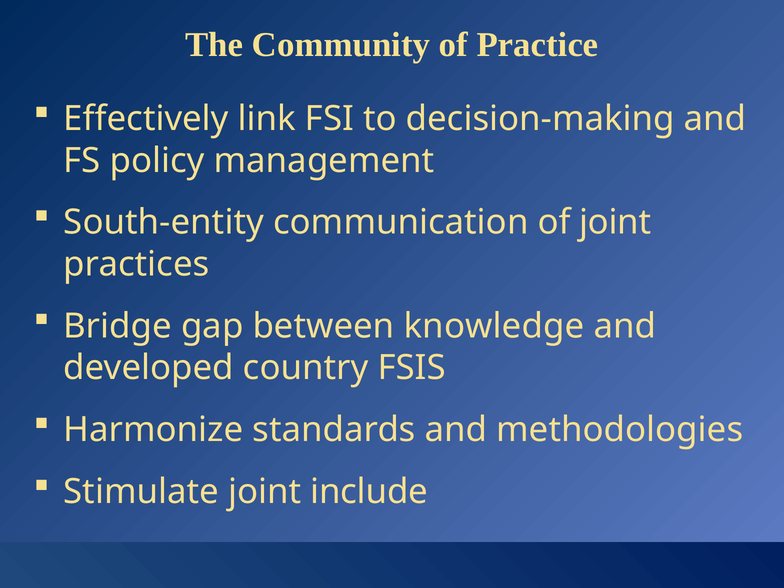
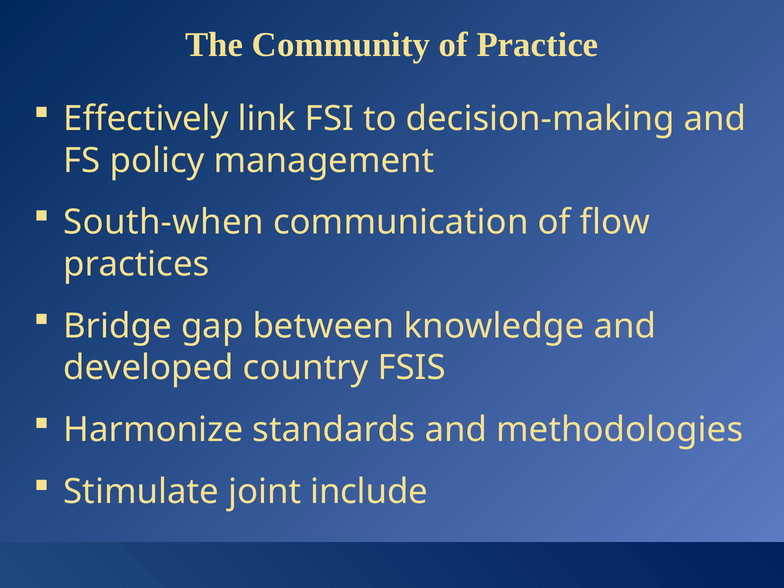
South-entity: South-entity -> South-when
of joint: joint -> flow
